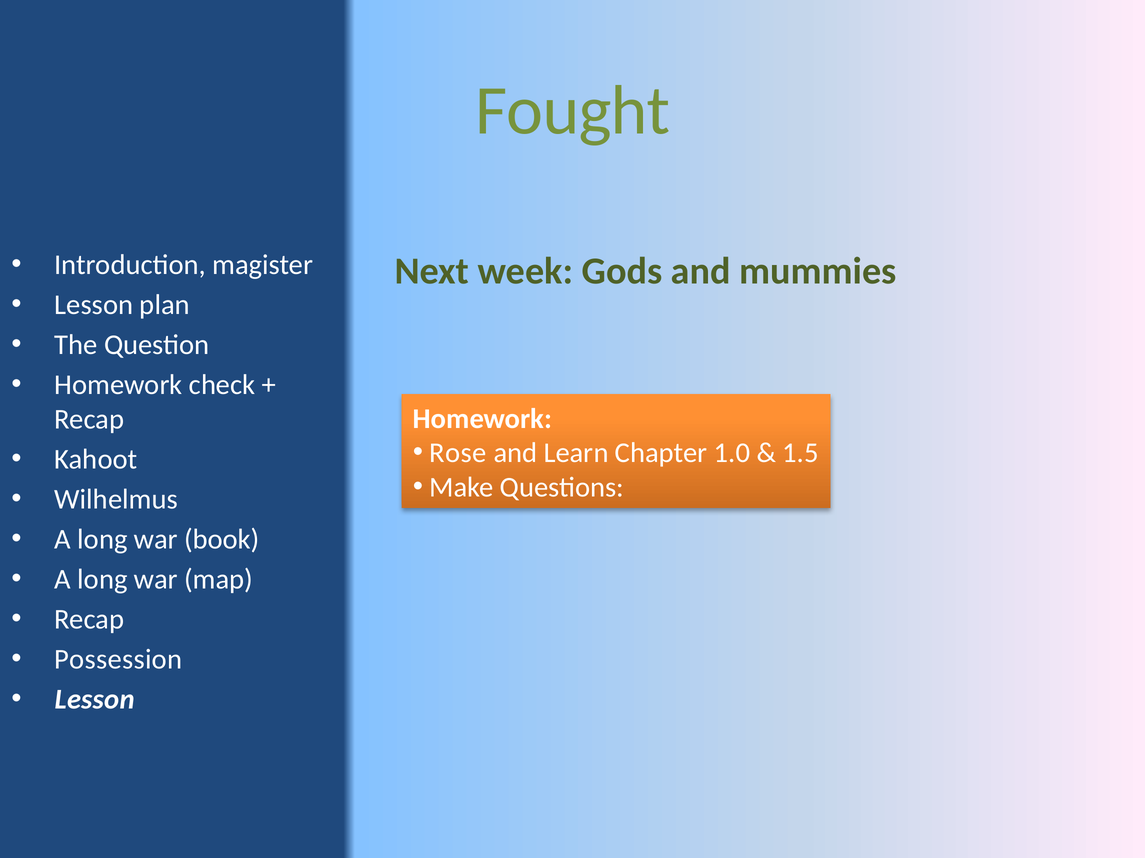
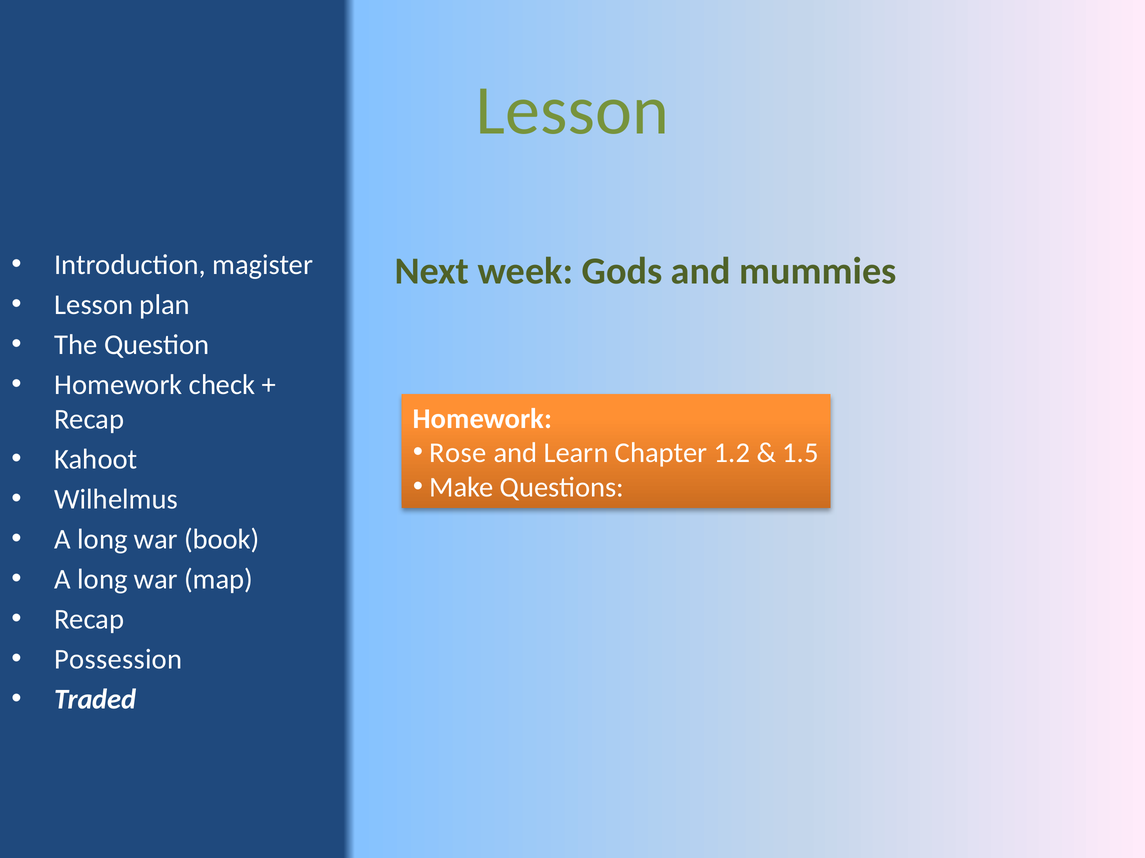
Fought at (573, 111): Fought -> Lesson
1.0: 1.0 -> 1.2
Lesson at (95, 700): Lesson -> Traded
